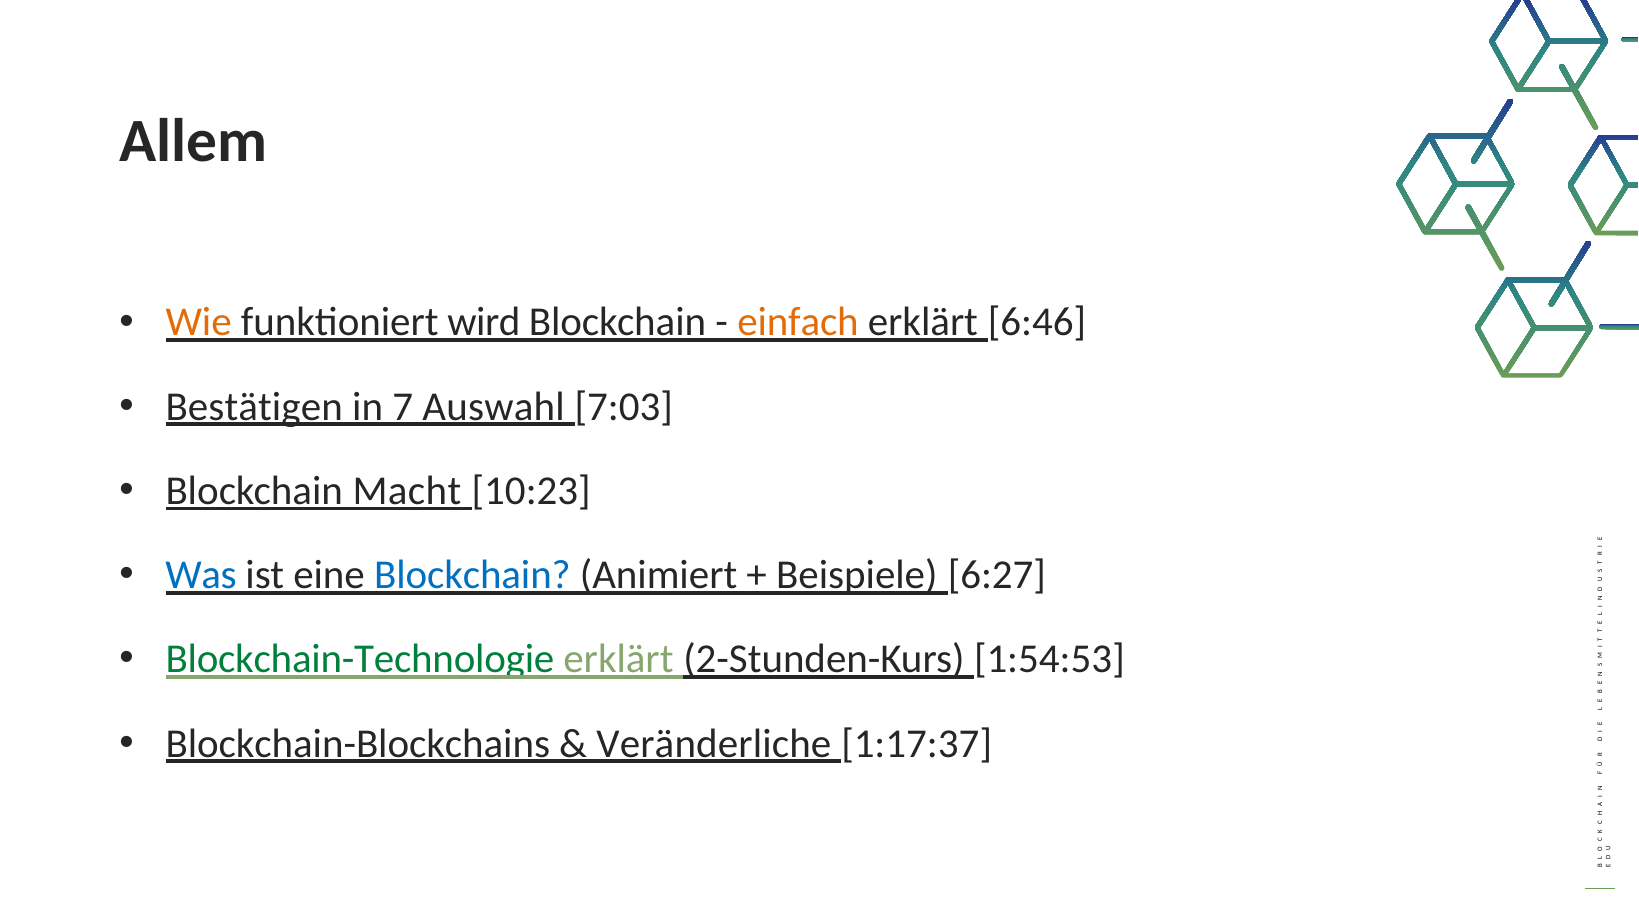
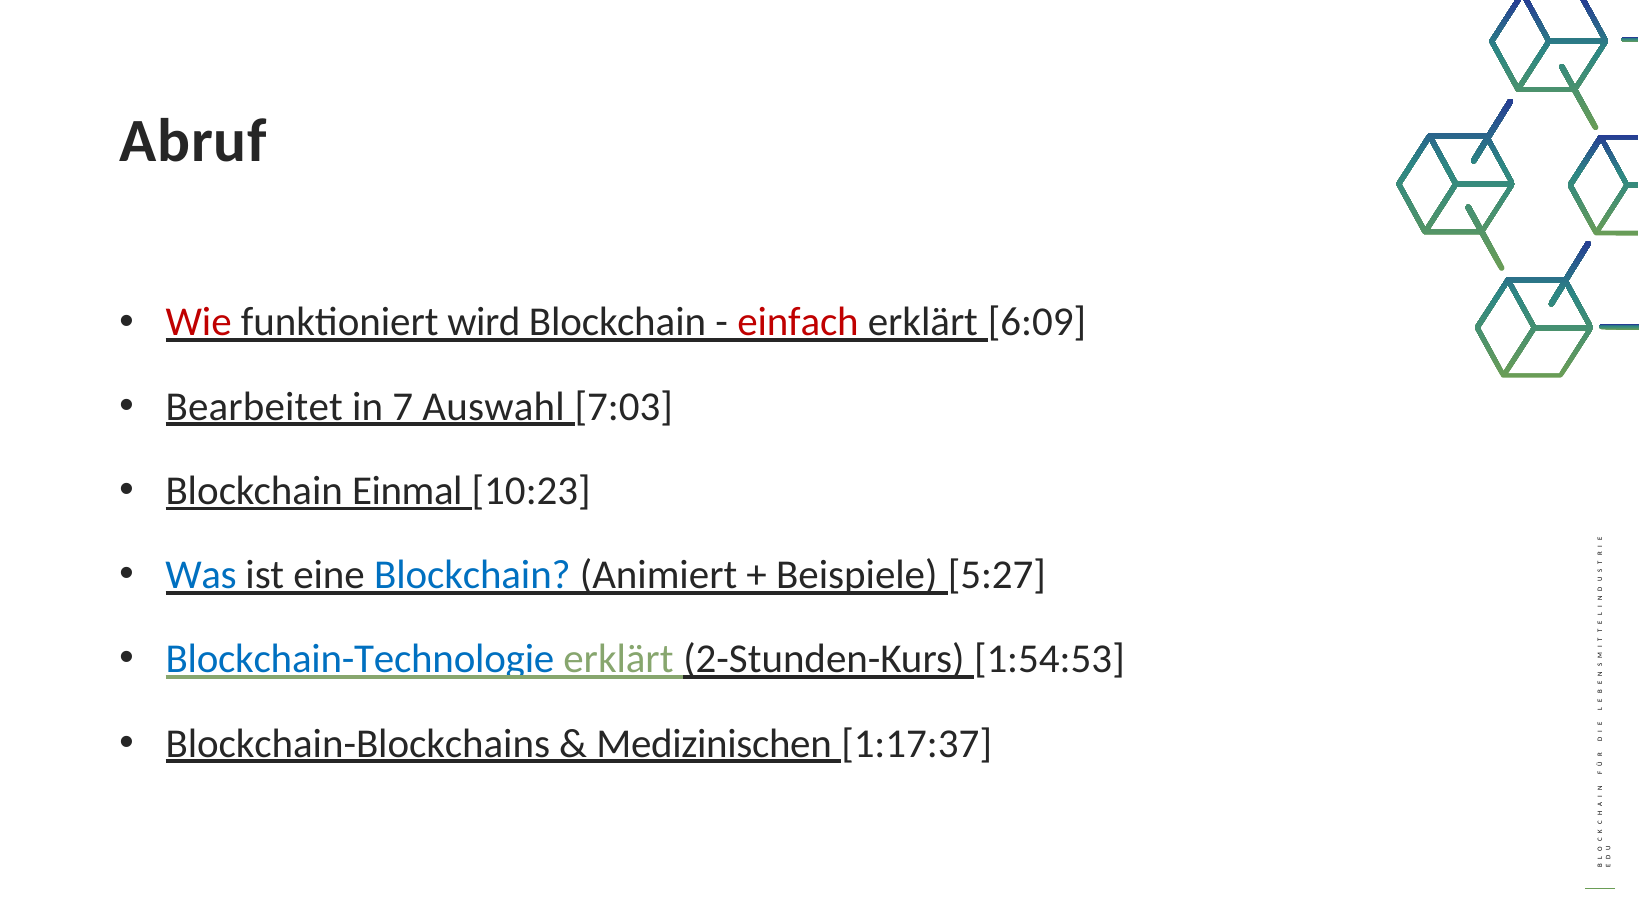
Allem: Allem -> Abruf
Wie colour: orange -> red
einfach colour: orange -> red
6:46: 6:46 -> 6:09
Bestätigen: Bestätigen -> Bearbeitet
Macht: Macht -> Einmal
6:27: 6:27 -> 5:27
Blockchain-Technologie colour: green -> blue
Veränderliche: Veränderliche -> Medizinischen
